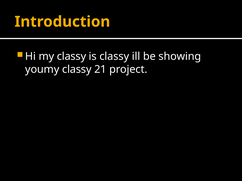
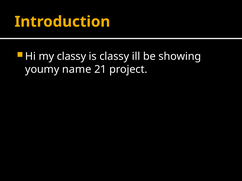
youmy classy: classy -> name
